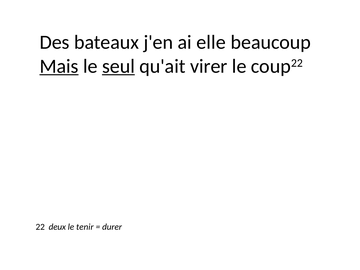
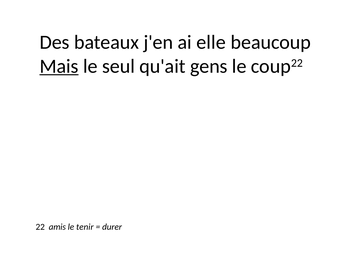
seul underline: present -> none
virer: virer -> gens
deux: deux -> amis
